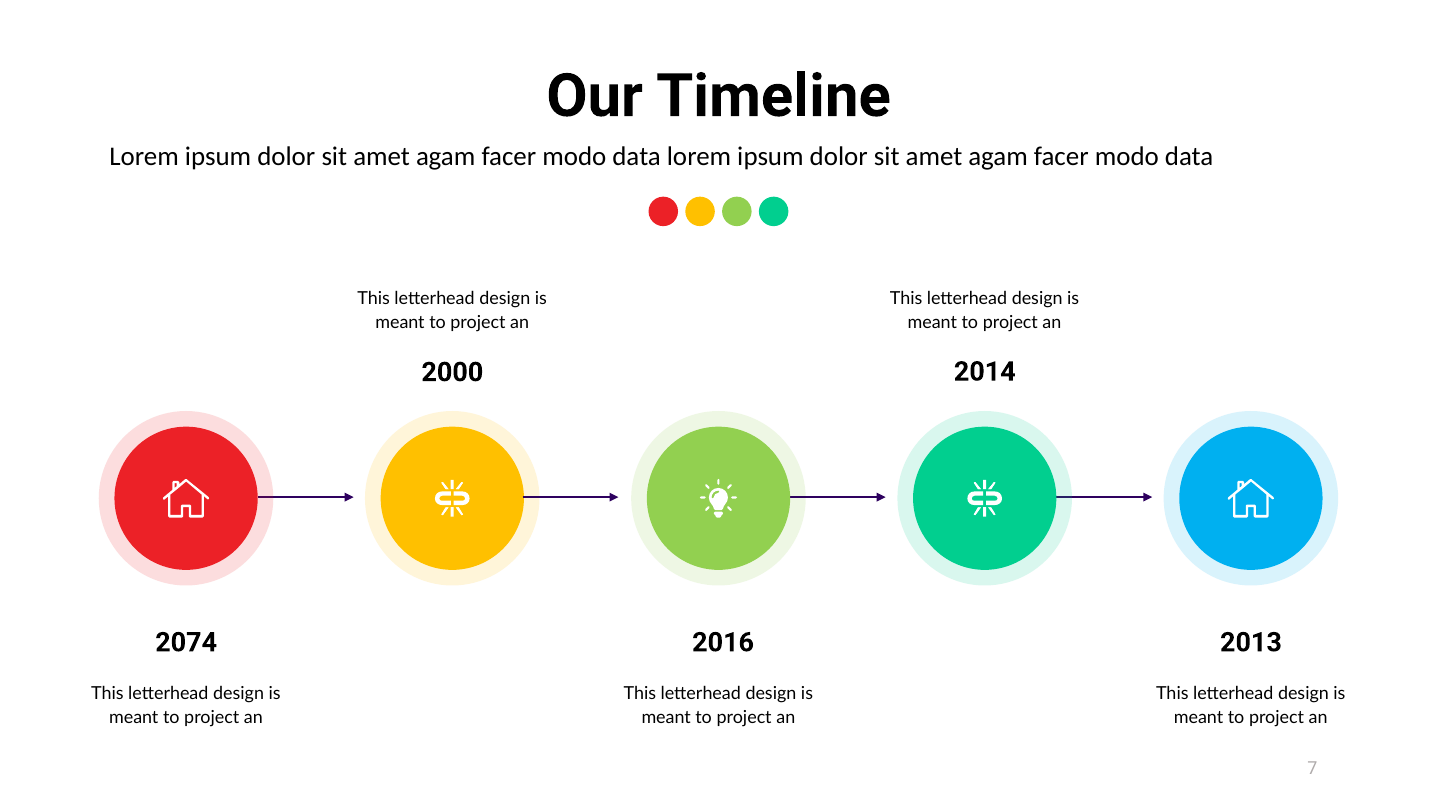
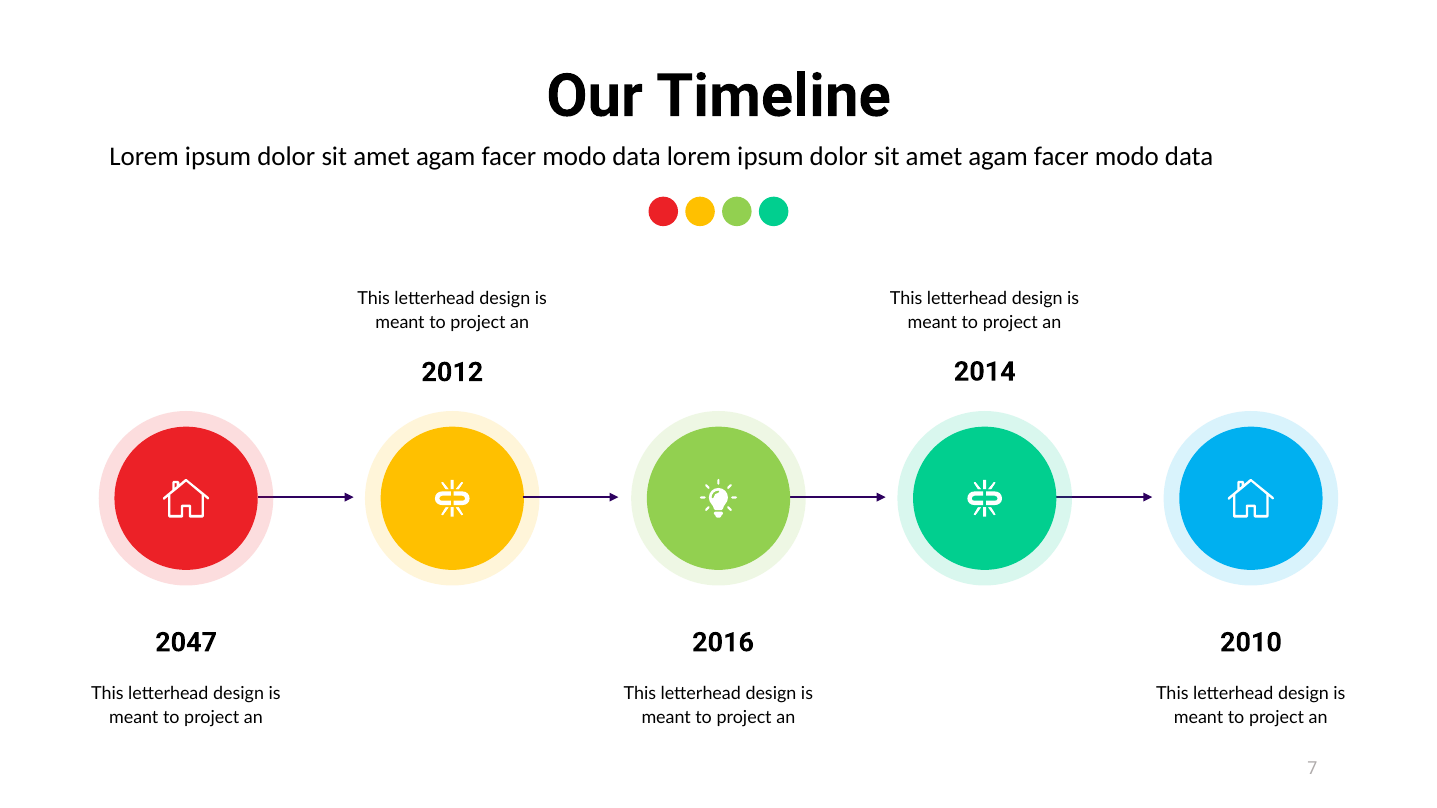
2000: 2000 -> 2012
2074: 2074 -> 2047
2013: 2013 -> 2010
